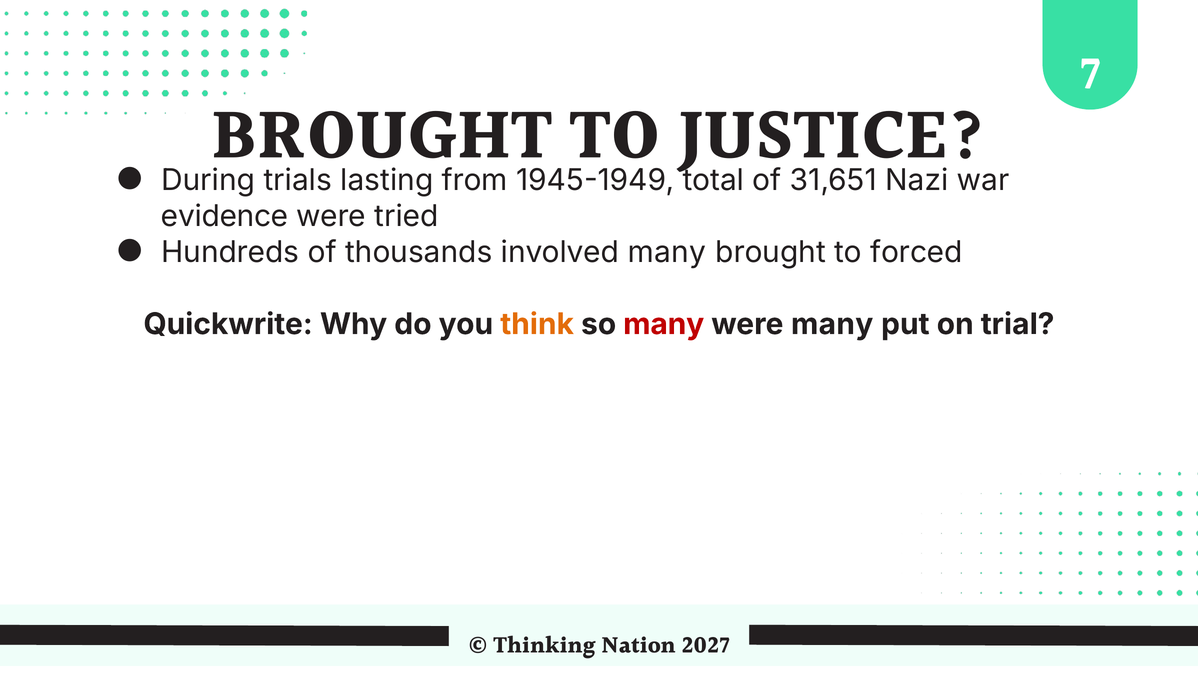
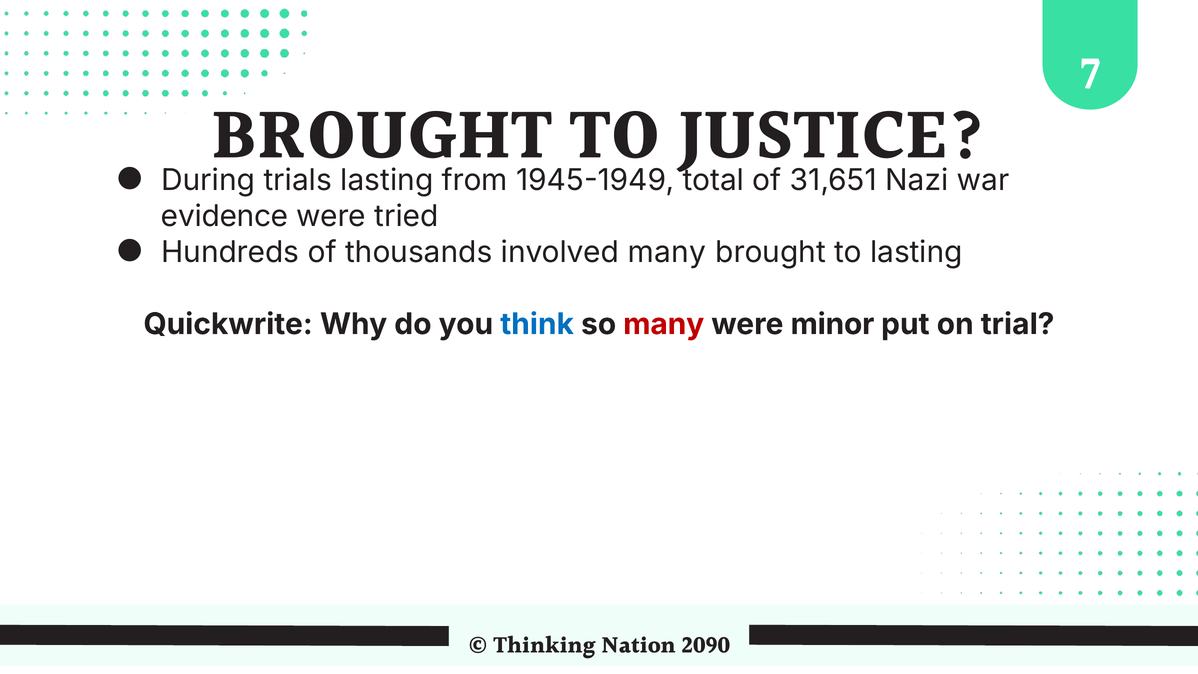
to forced: forced -> lasting
think colour: orange -> blue
were many: many -> minor
2027: 2027 -> 2090
